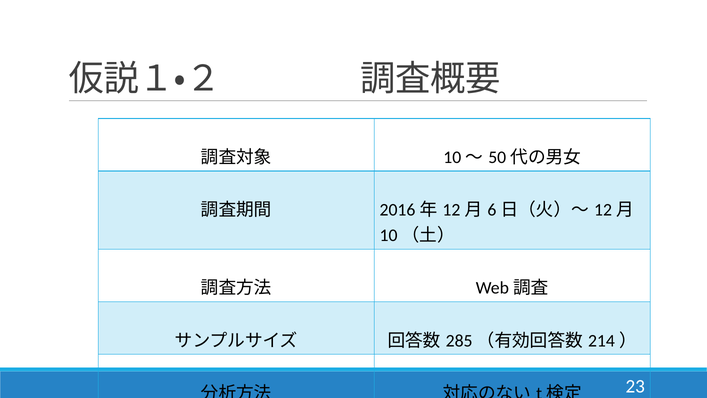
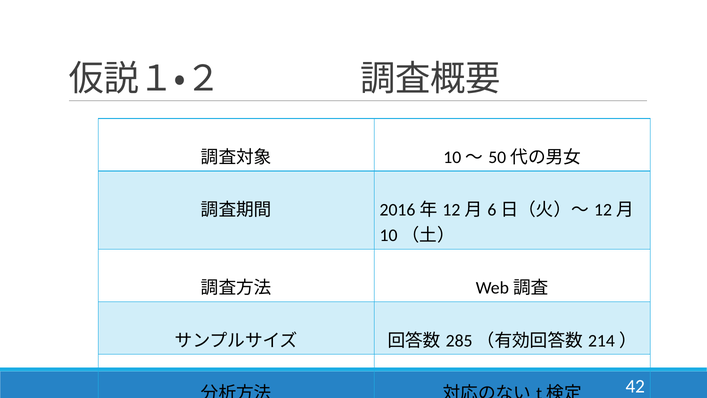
23: 23 -> 42
